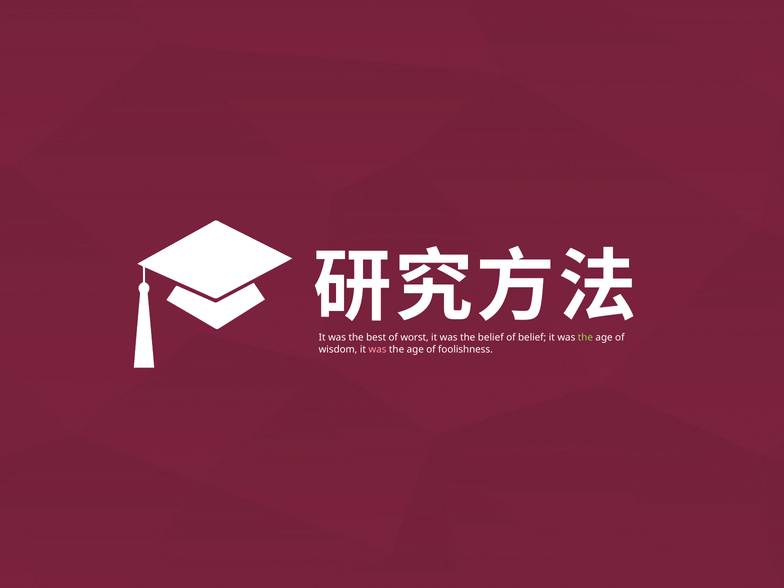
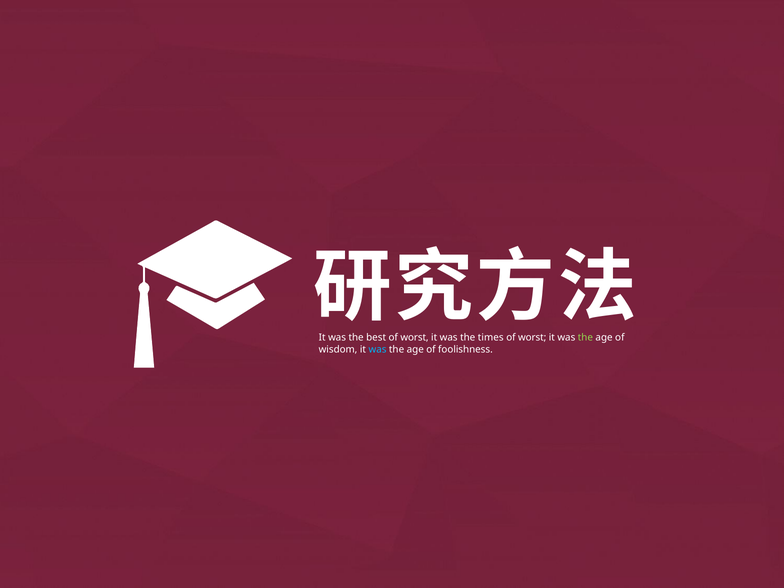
the belief: belief -> times
belief at (532, 338): belief -> worst
was at (378, 349) colour: pink -> light blue
